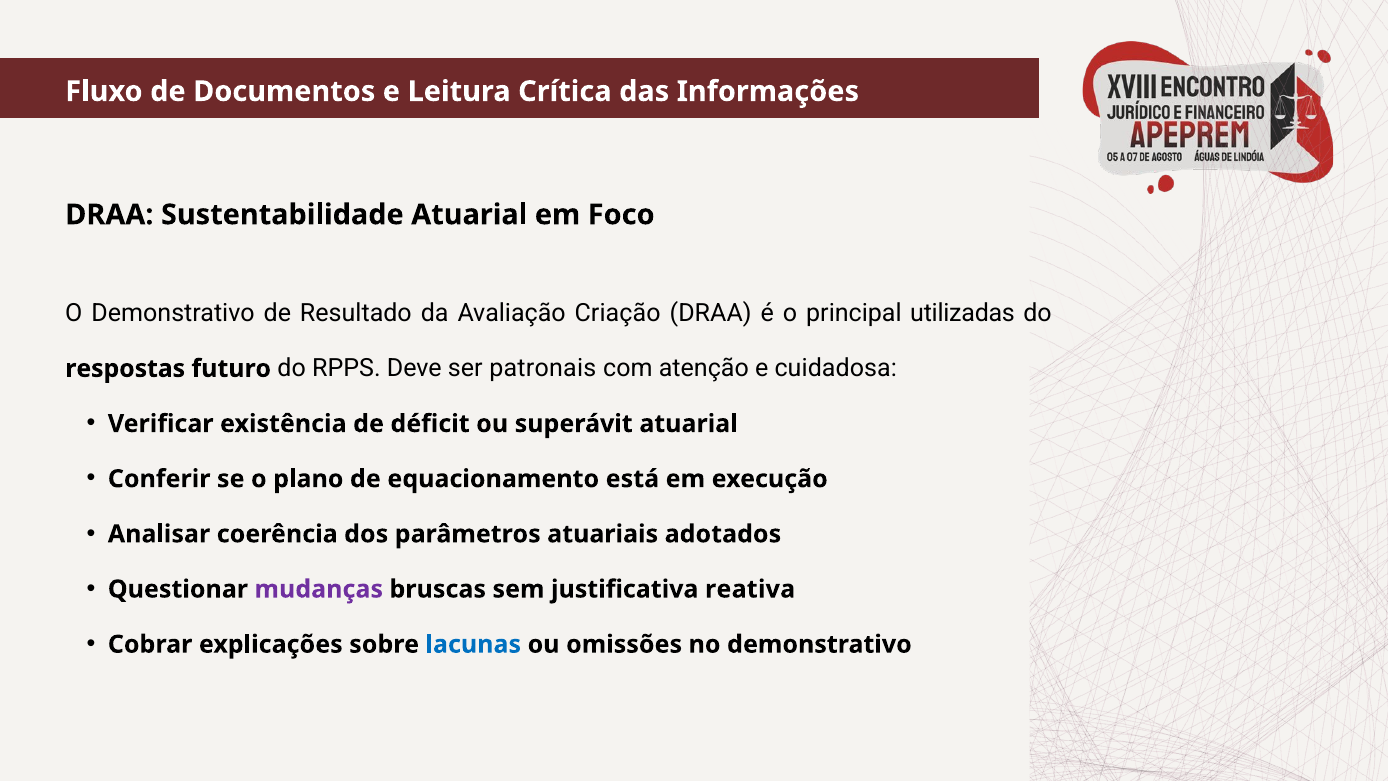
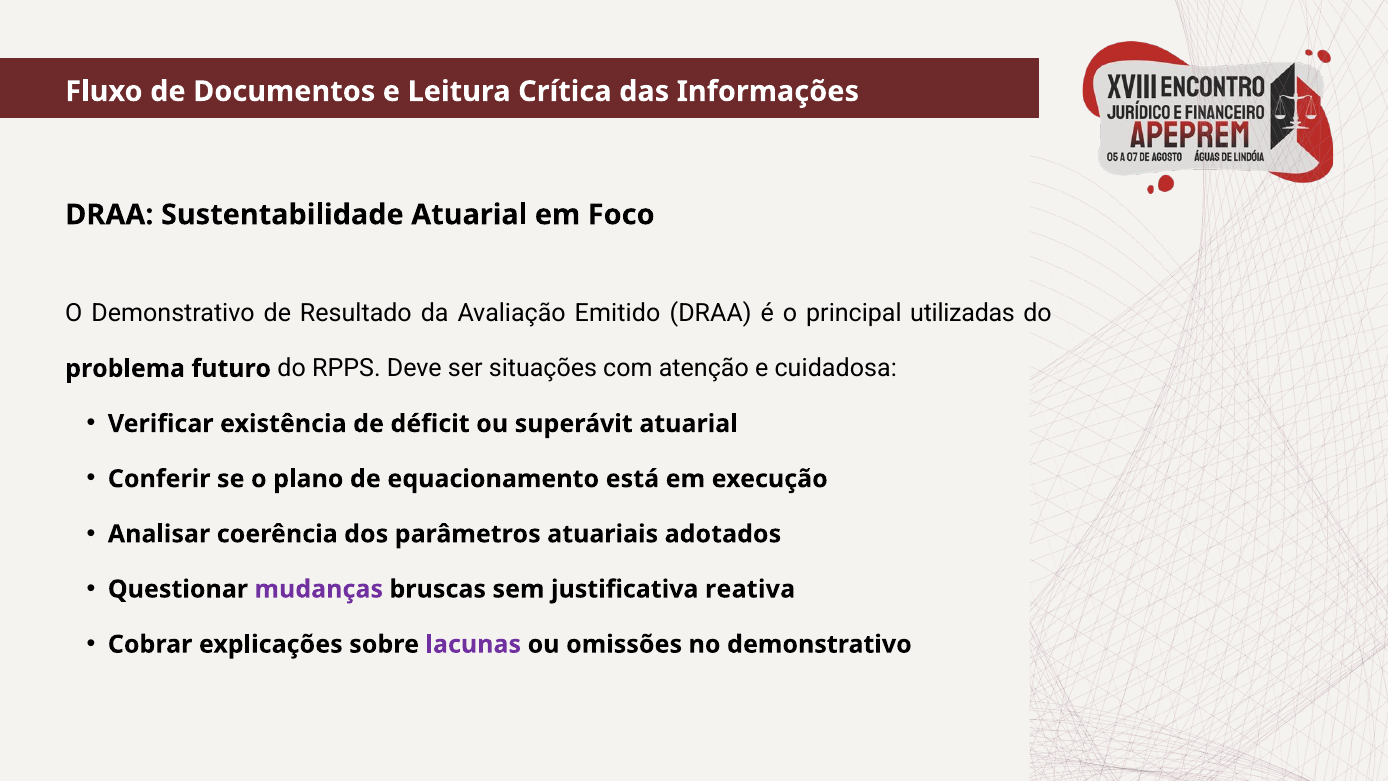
Criação: Criação -> Emitido
respostas: respostas -> problema
patronais: patronais -> situações
lacunas colour: blue -> purple
